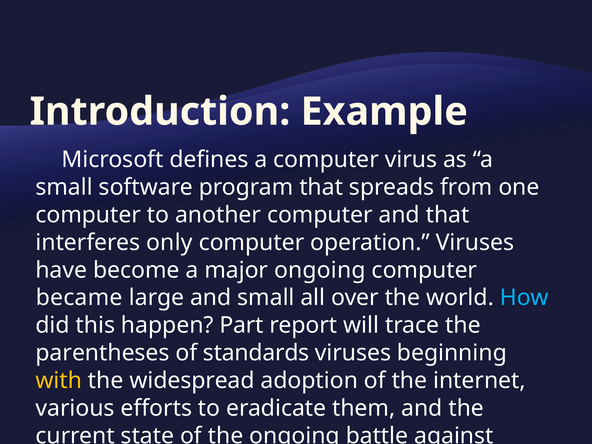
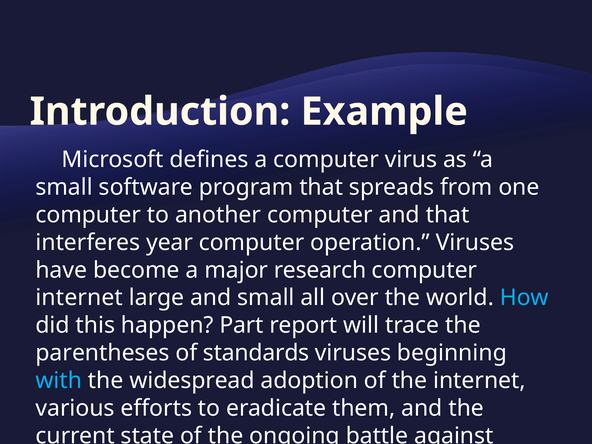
only: only -> year
major ongoing: ongoing -> research
became at (79, 298): became -> internet
with colour: yellow -> light blue
